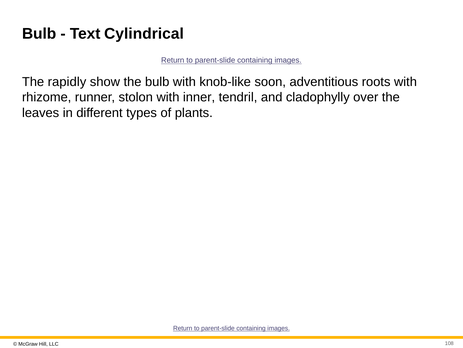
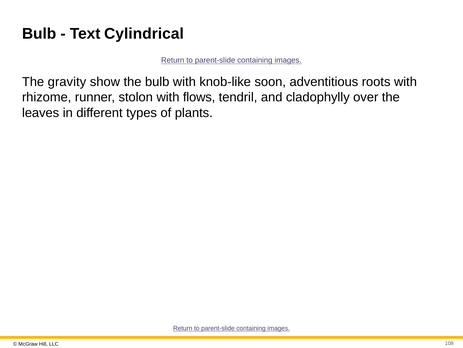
rapidly: rapidly -> gravity
inner: inner -> flows
